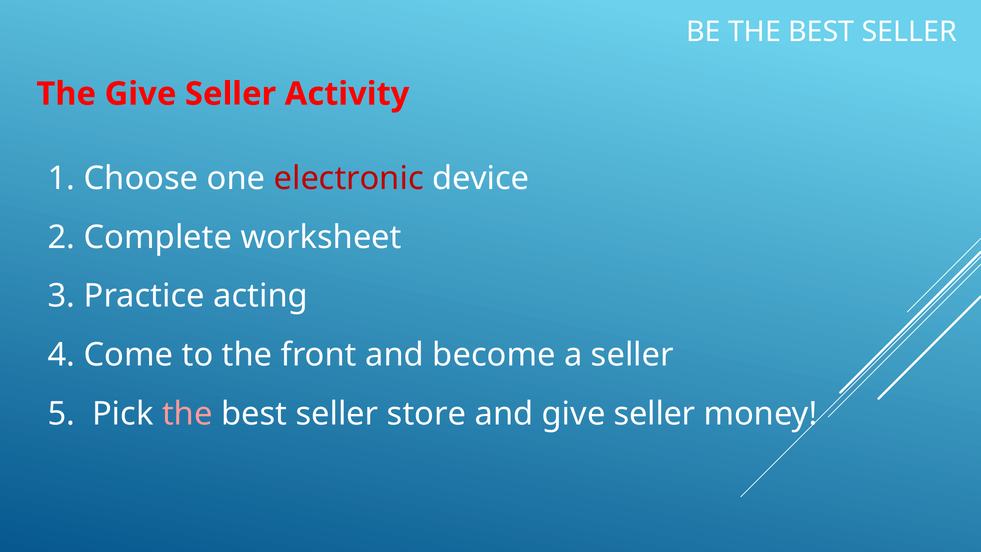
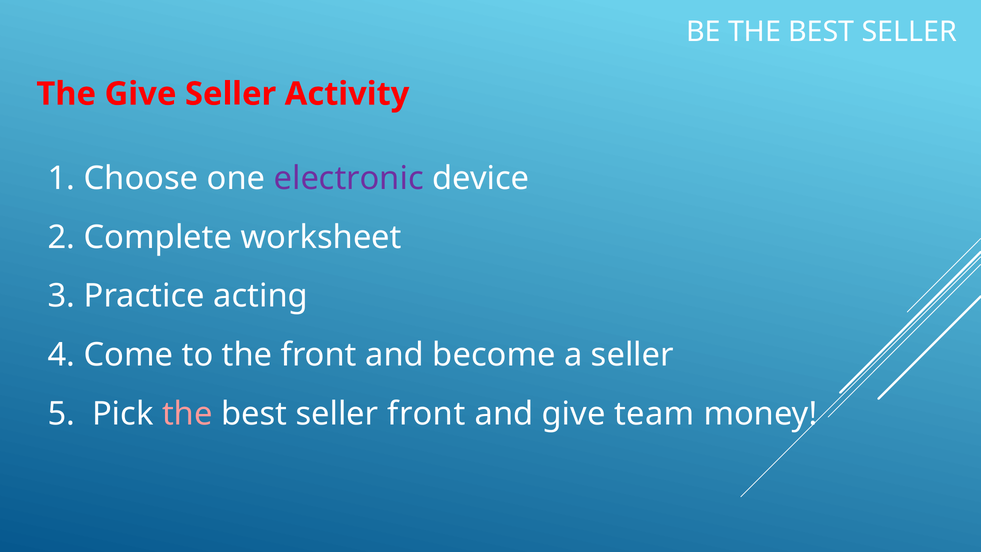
electronic colour: red -> purple
seller store: store -> front
and give seller: seller -> team
